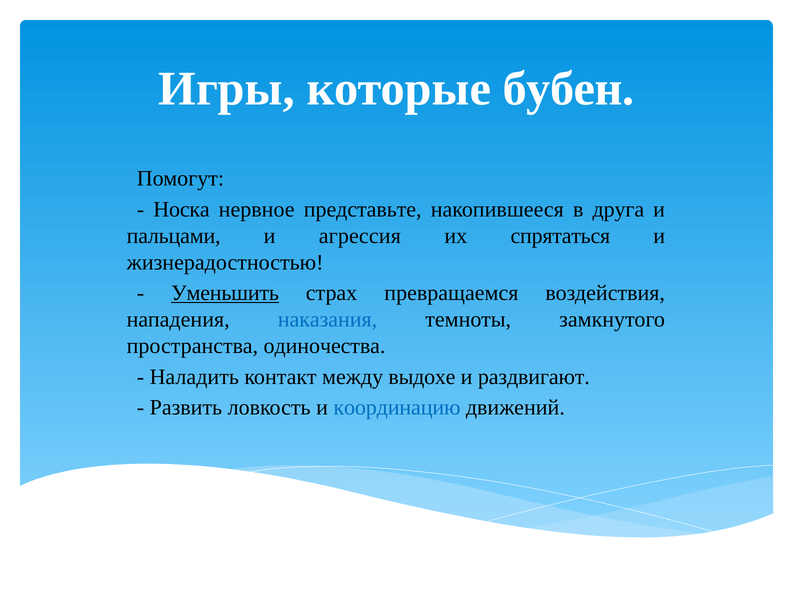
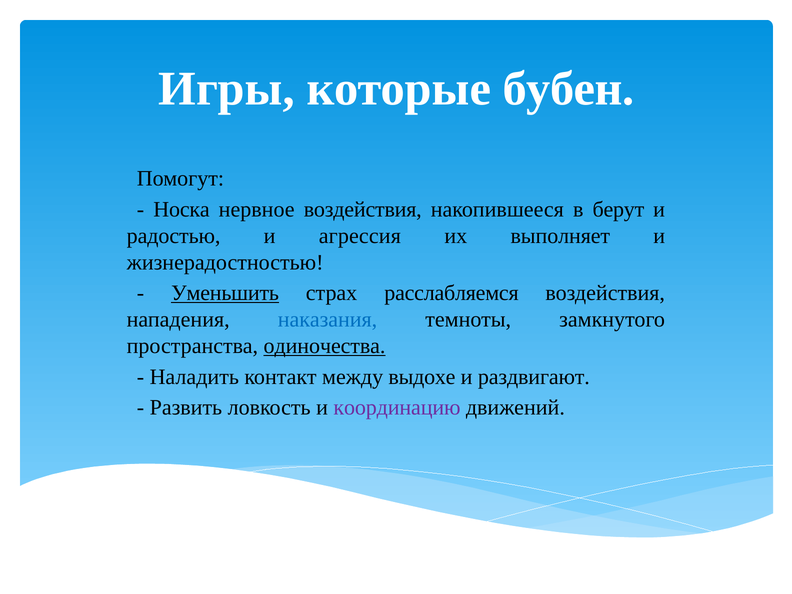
нервное представьте: представьте -> воздействия
друга: друга -> берут
пальцами: пальцами -> радостью
спрятаться: спрятаться -> выполняет
превращаемся: превращаемся -> расслабляемся
одиночества underline: none -> present
координацию colour: blue -> purple
